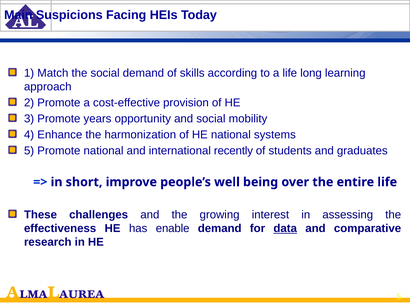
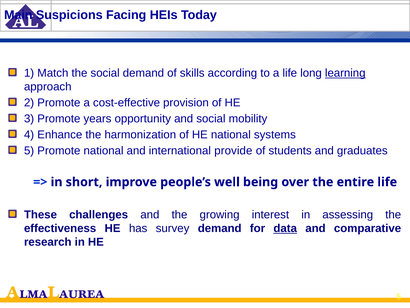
learning underline: none -> present
recently: recently -> provide
enable: enable -> survey
